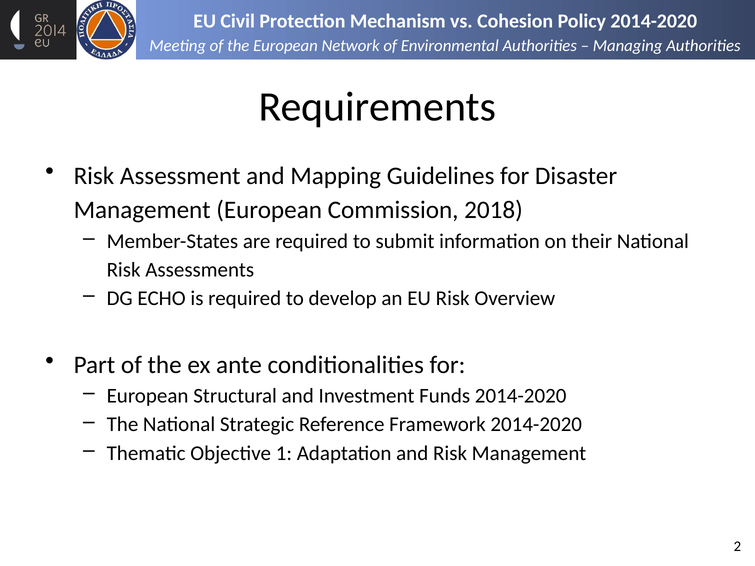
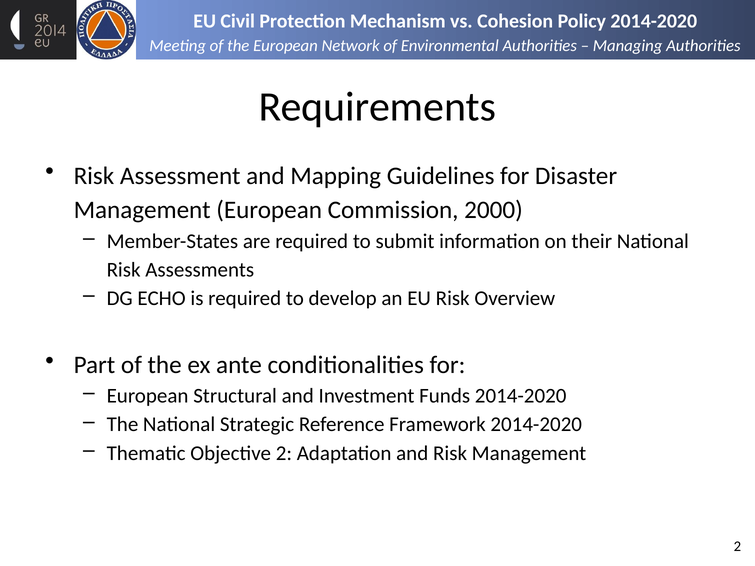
2018: 2018 -> 2000
Objective 1: 1 -> 2
